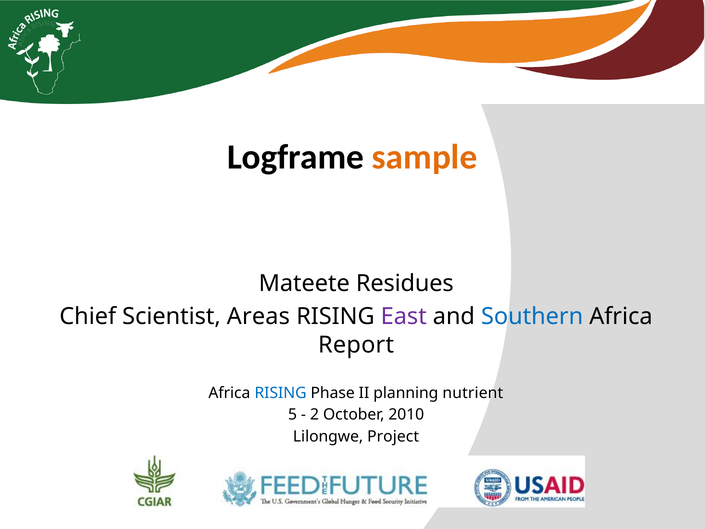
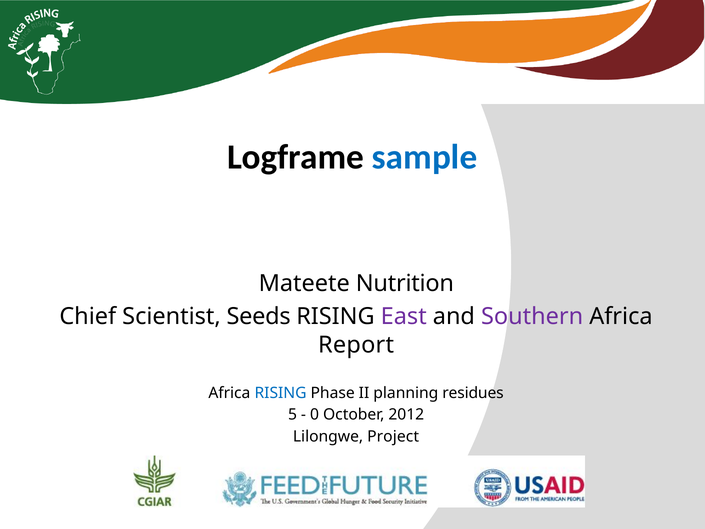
sample colour: orange -> blue
Residues: Residues -> Nutrition
Areas: Areas -> Seeds
Southern colour: blue -> purple
nutrient: nutrient -> residues
2: 2 -> 0
2010: 2010 -> 2012
